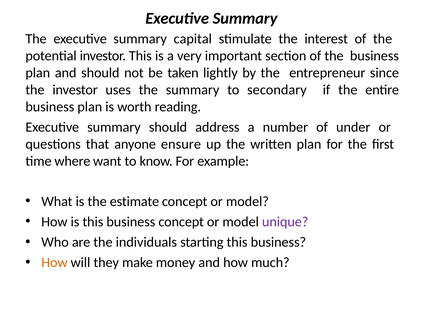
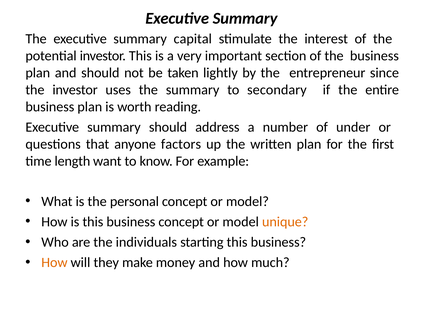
ensure: ensure -> factors
where: where -> length
estimate: estimate -> personal
unique colour: purple -> orange
